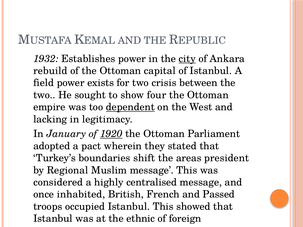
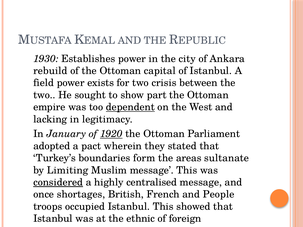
1932: 1932 -> 1930
city underline: present -> none
four: four -> part
shift: shift -> form
president: president -> sultanate
Regional: Regional -> Limiting
considered underline: none -> present
inhabited: inhabited -> shortages
Passed: Passed -> People
